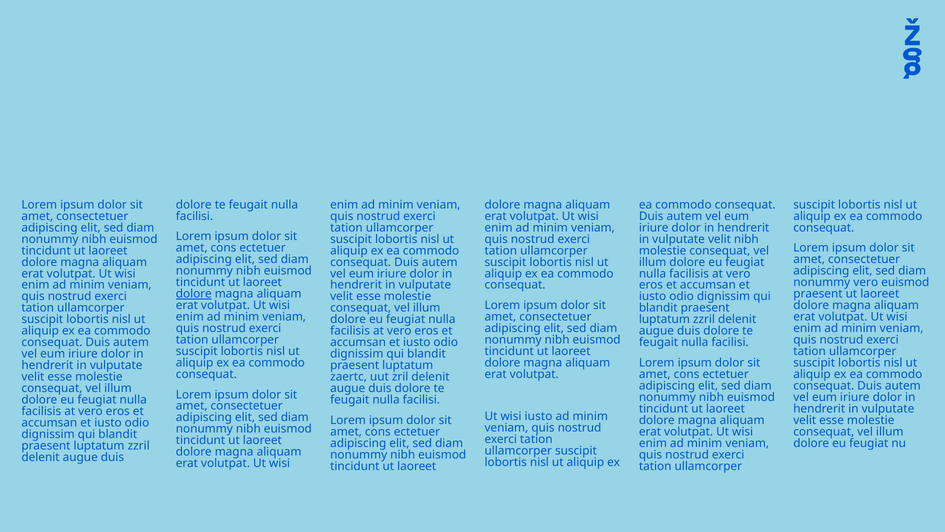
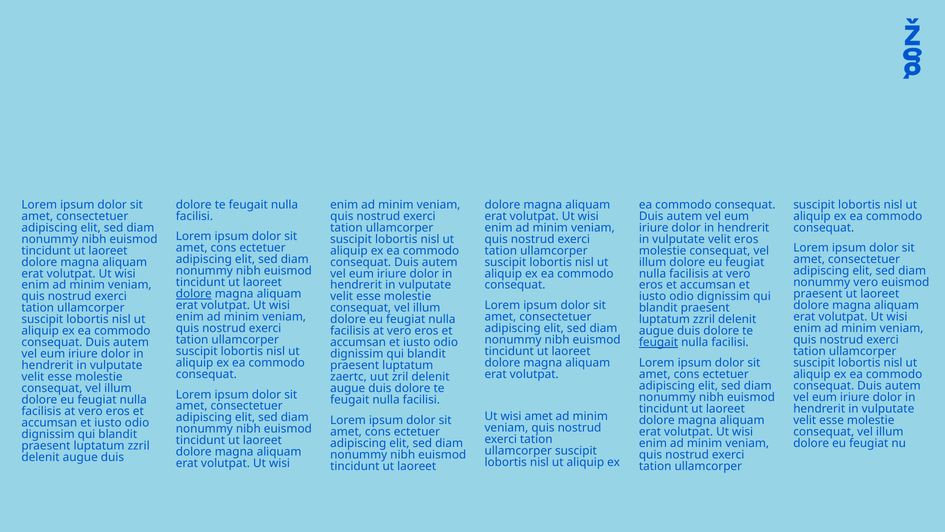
velit nibh: nibh -> eros
feugait at (659, 342) underline: none -> present
wisi iusto: iusto -> amet
